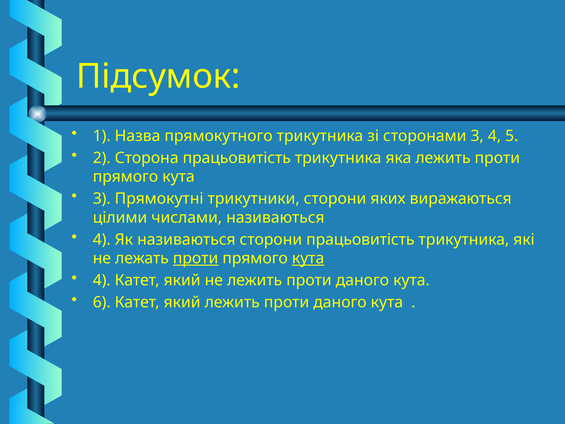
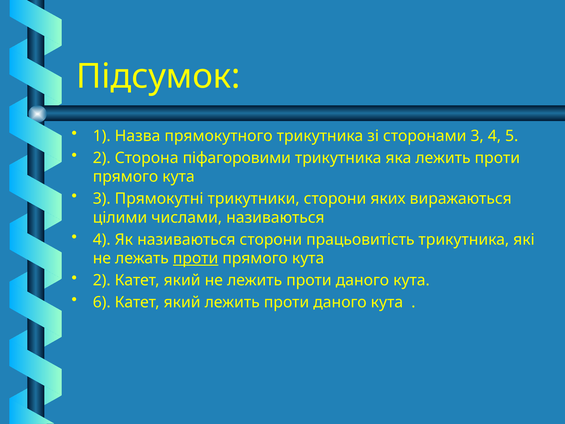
Сторона працьовитість: працьовитість -> піфагоровими
кута at (308, 258) underline: present -> none
4 at (102, 280): 4 -> 2
